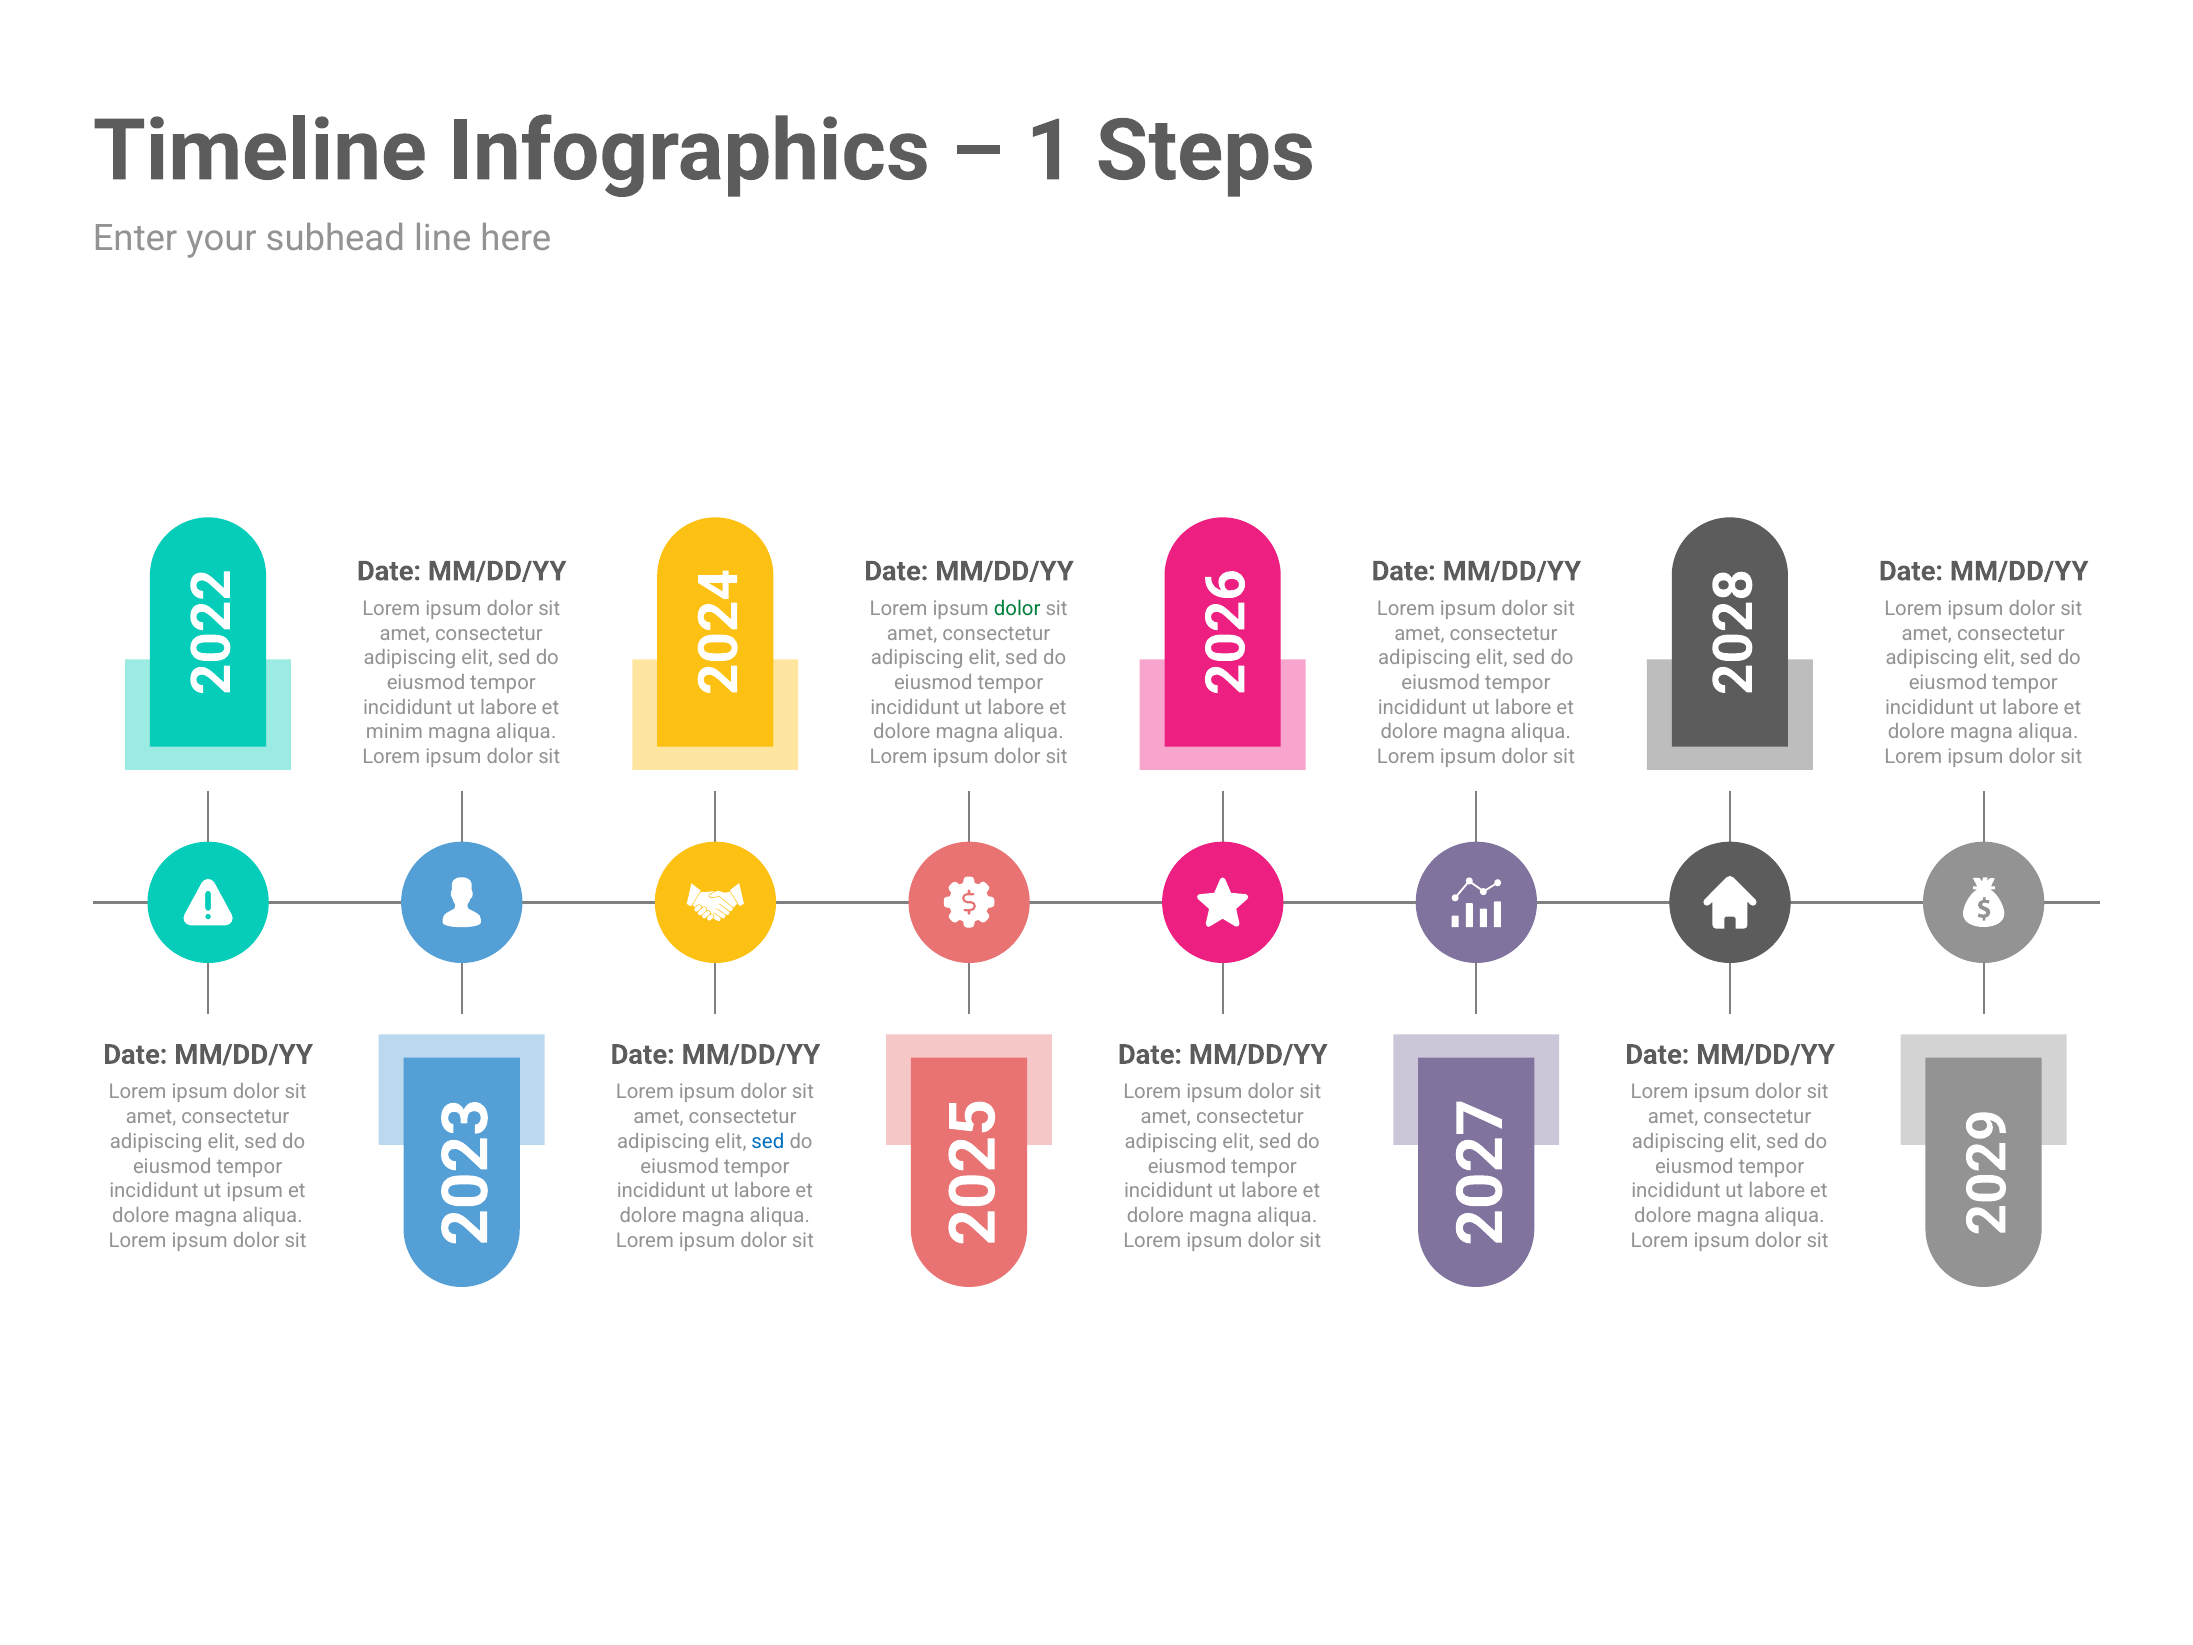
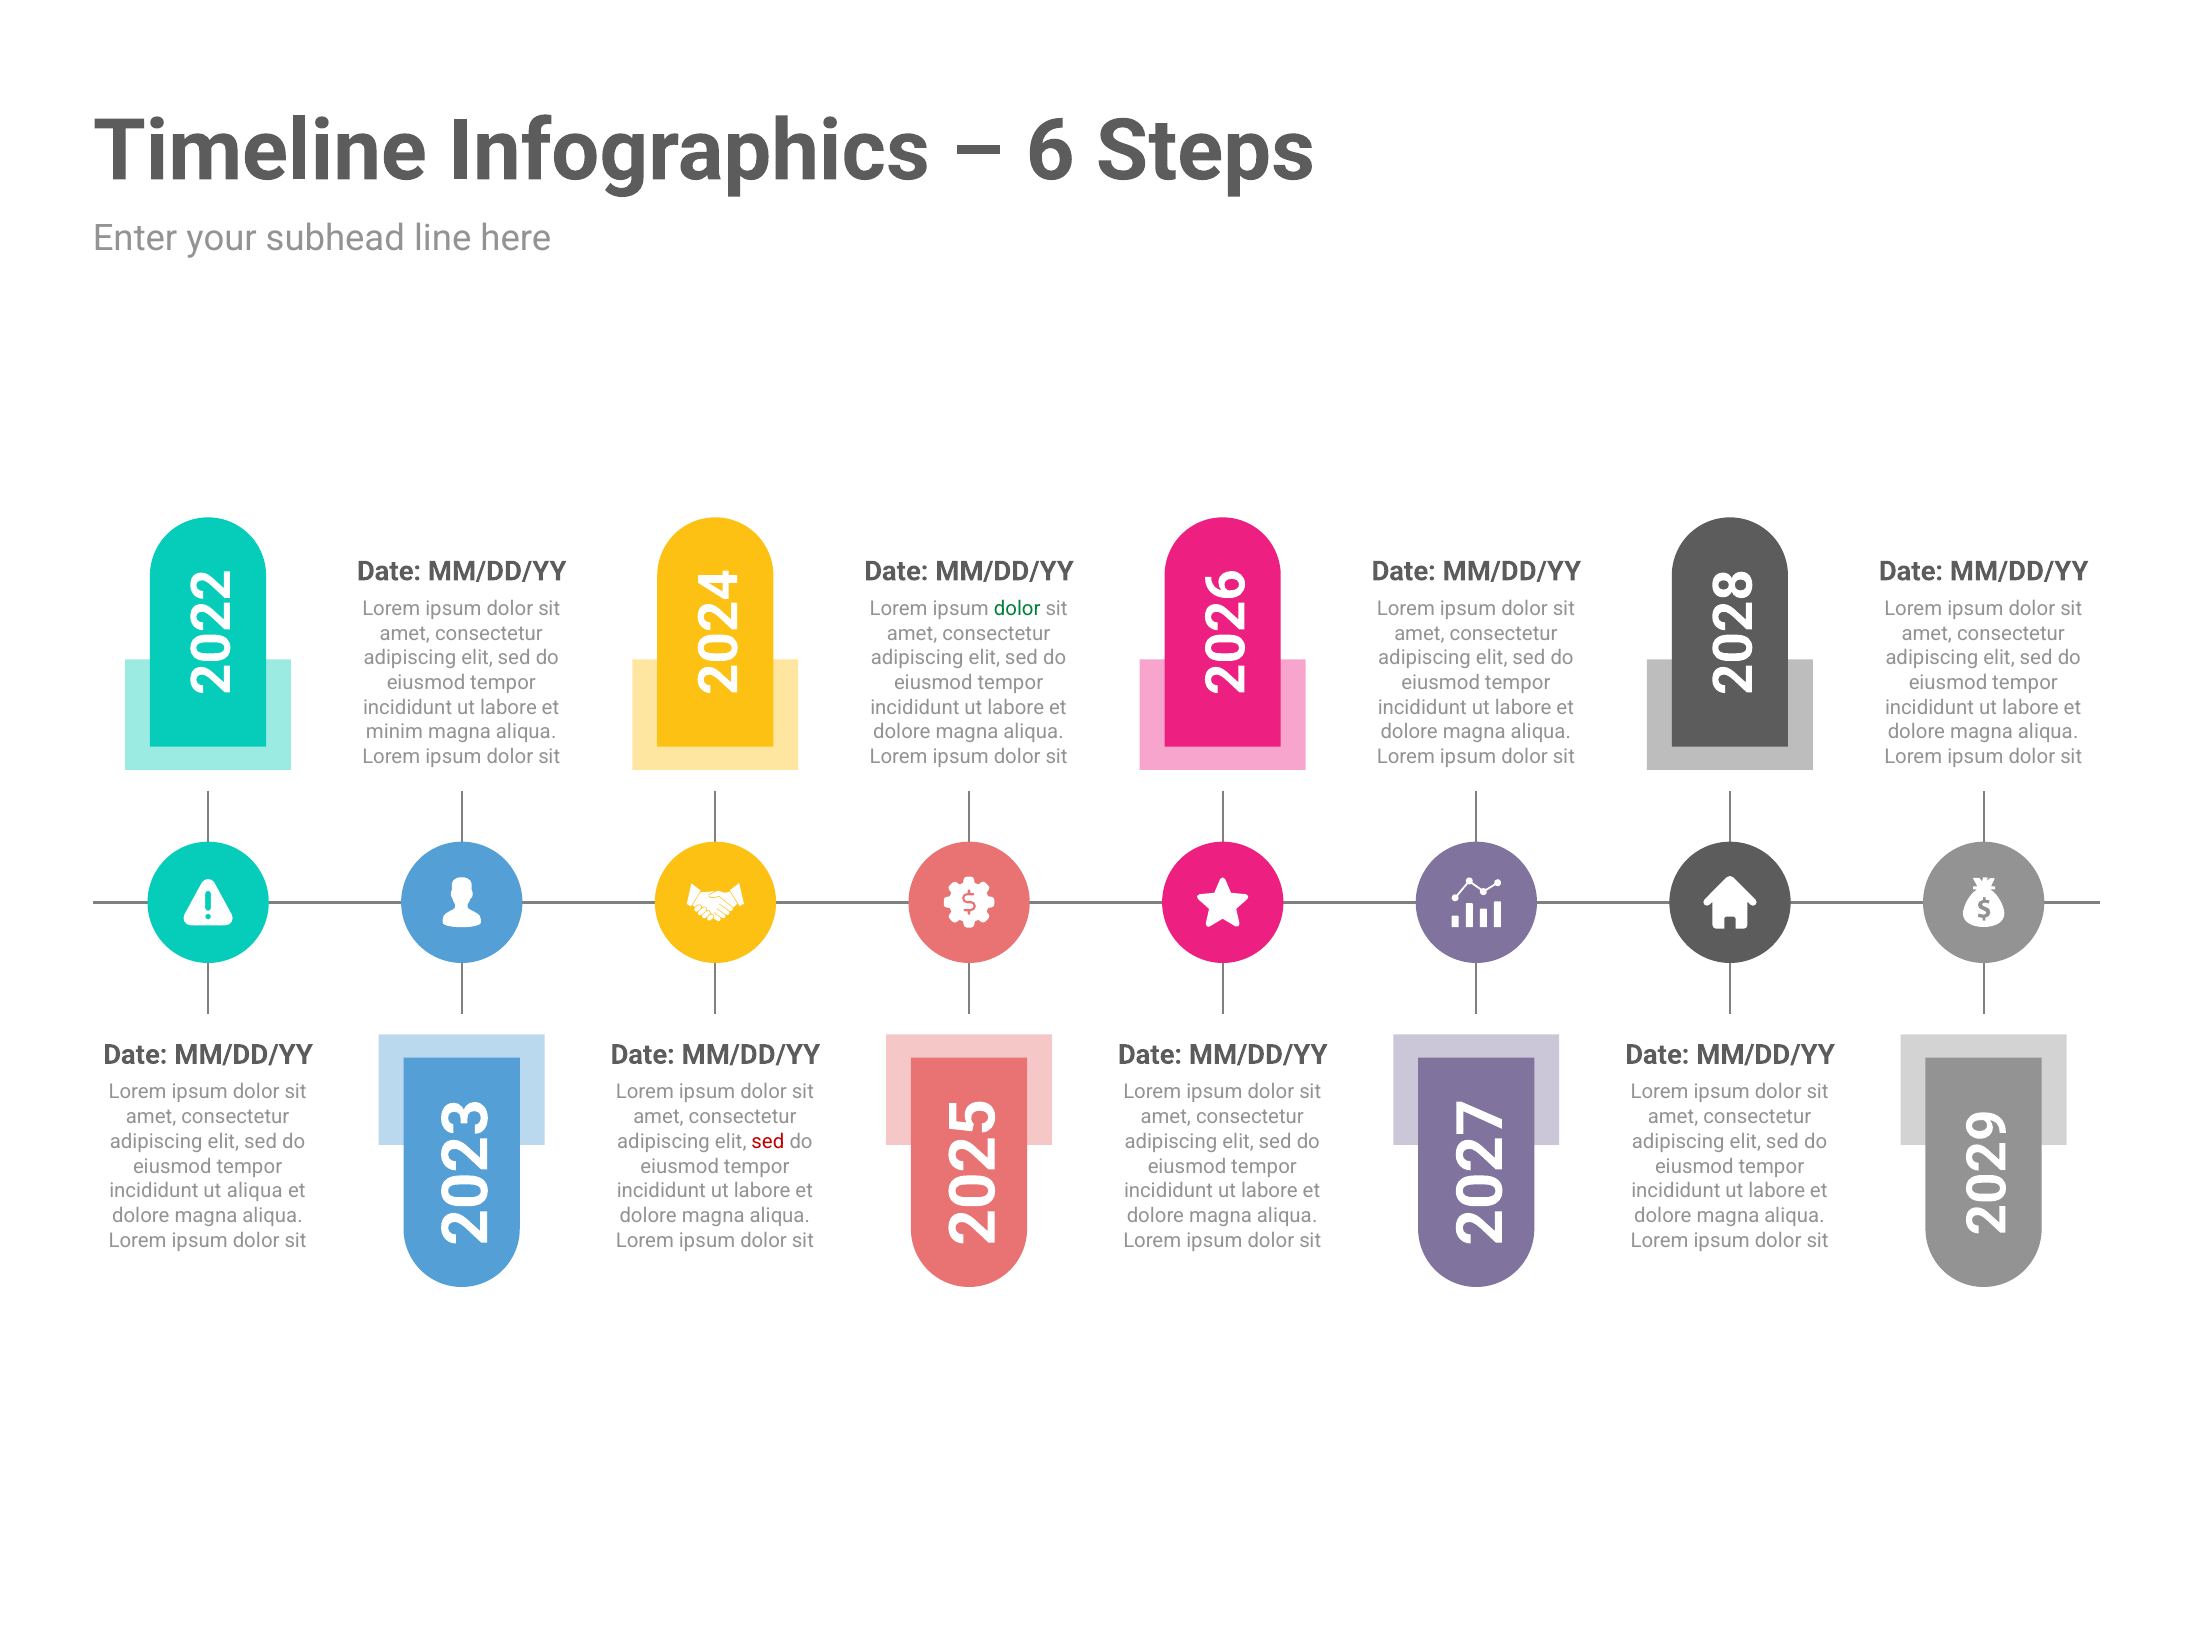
1 at (1050, 151): 1 -> 6
sed at (768, 1141) colour: blue -> red
ut ipsum: ipsum -> aliqua
